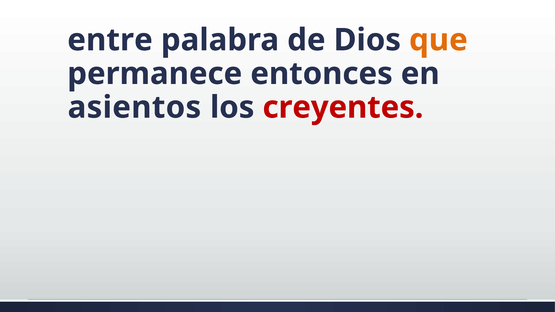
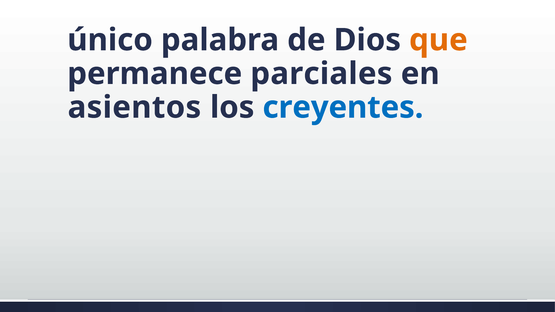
entre: entre -> único
entonces: entonces -> parciales
creyentes colour: red -> blue
